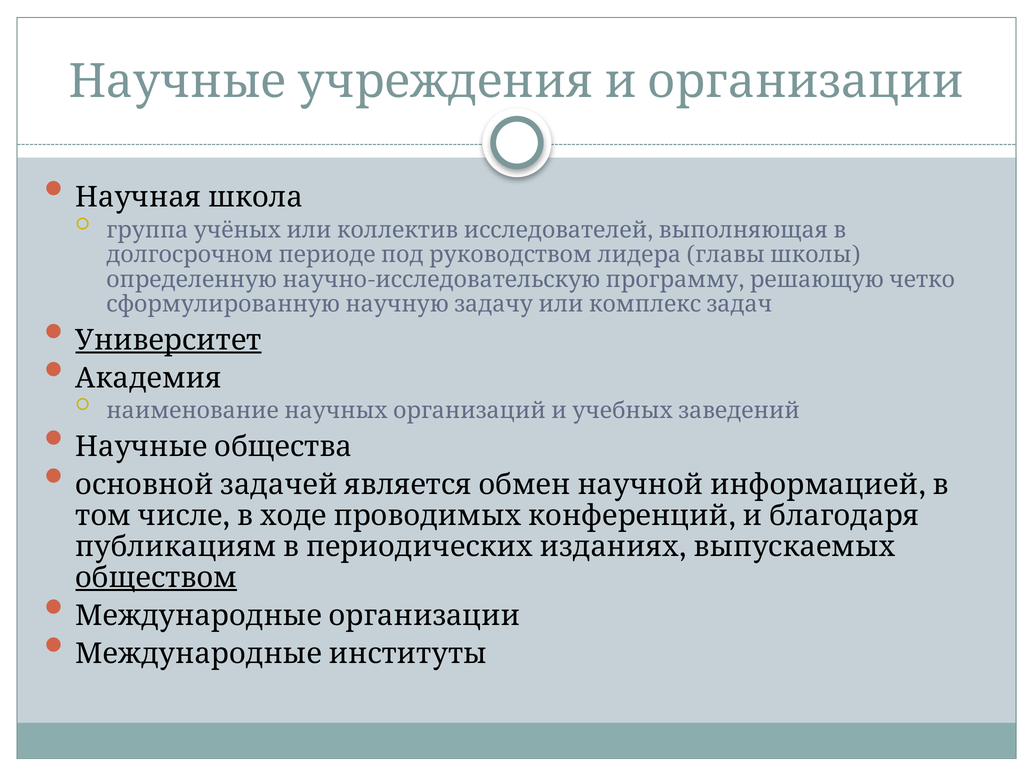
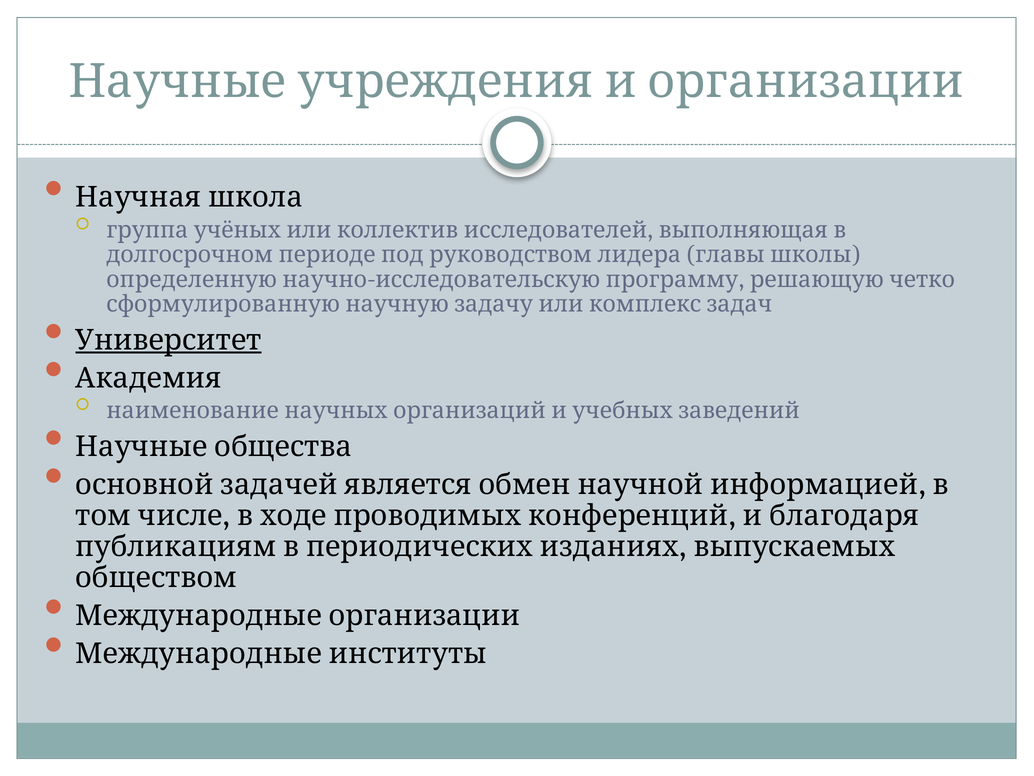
обществом underline: present -> none
